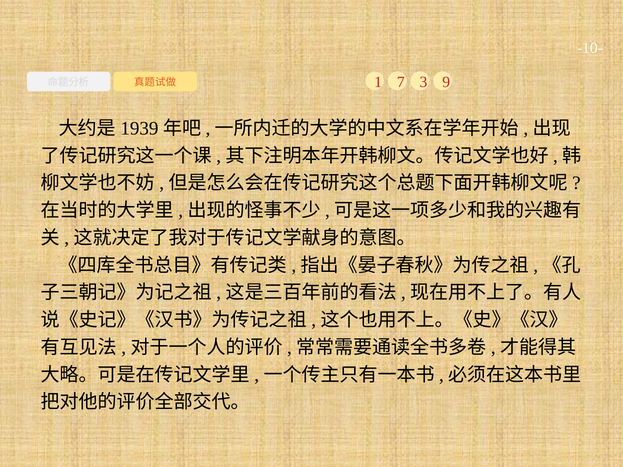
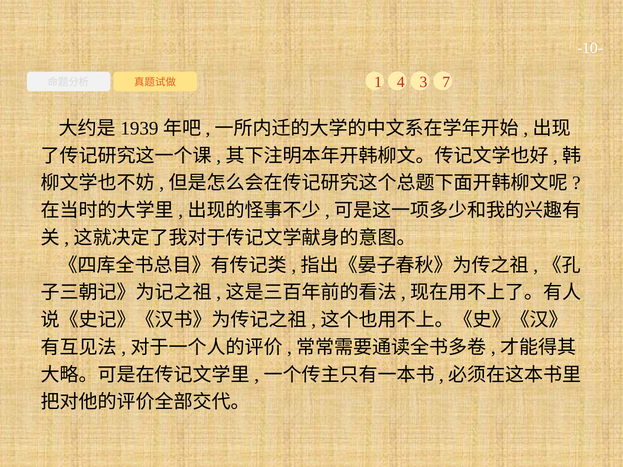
7: 7 -> 4
9: 9 -> 7
